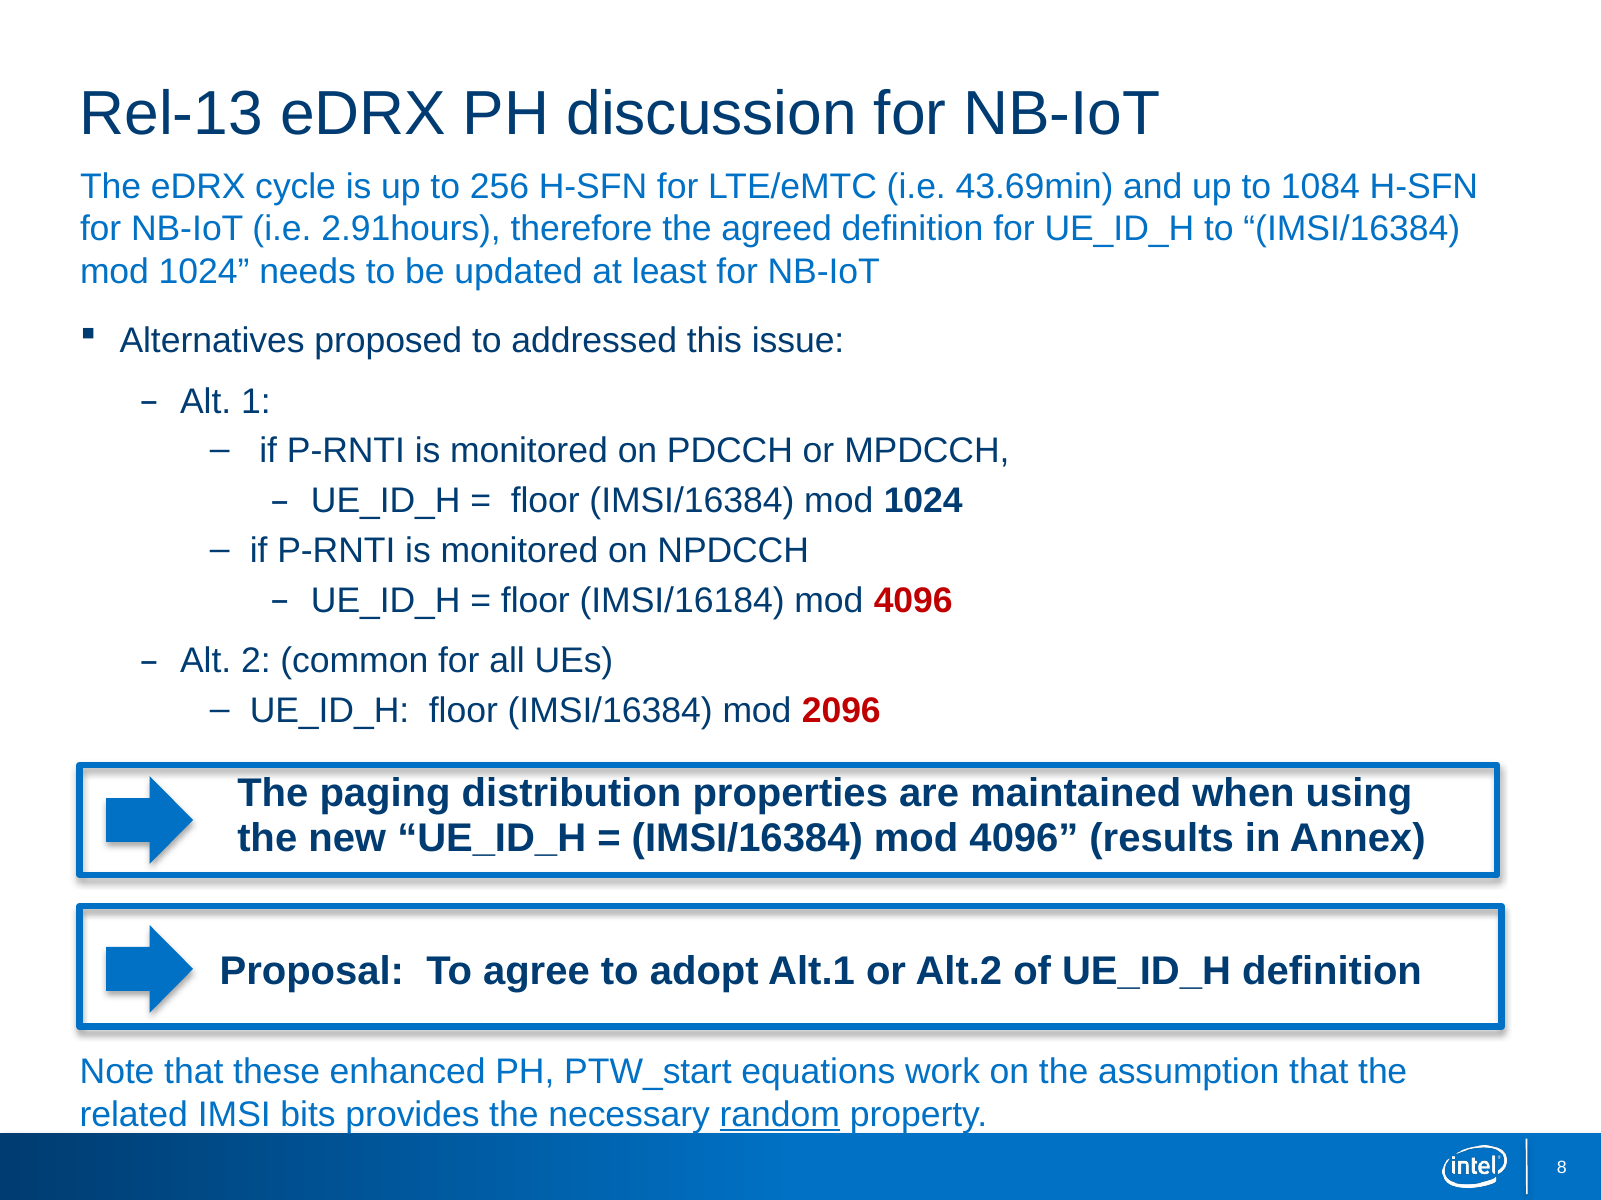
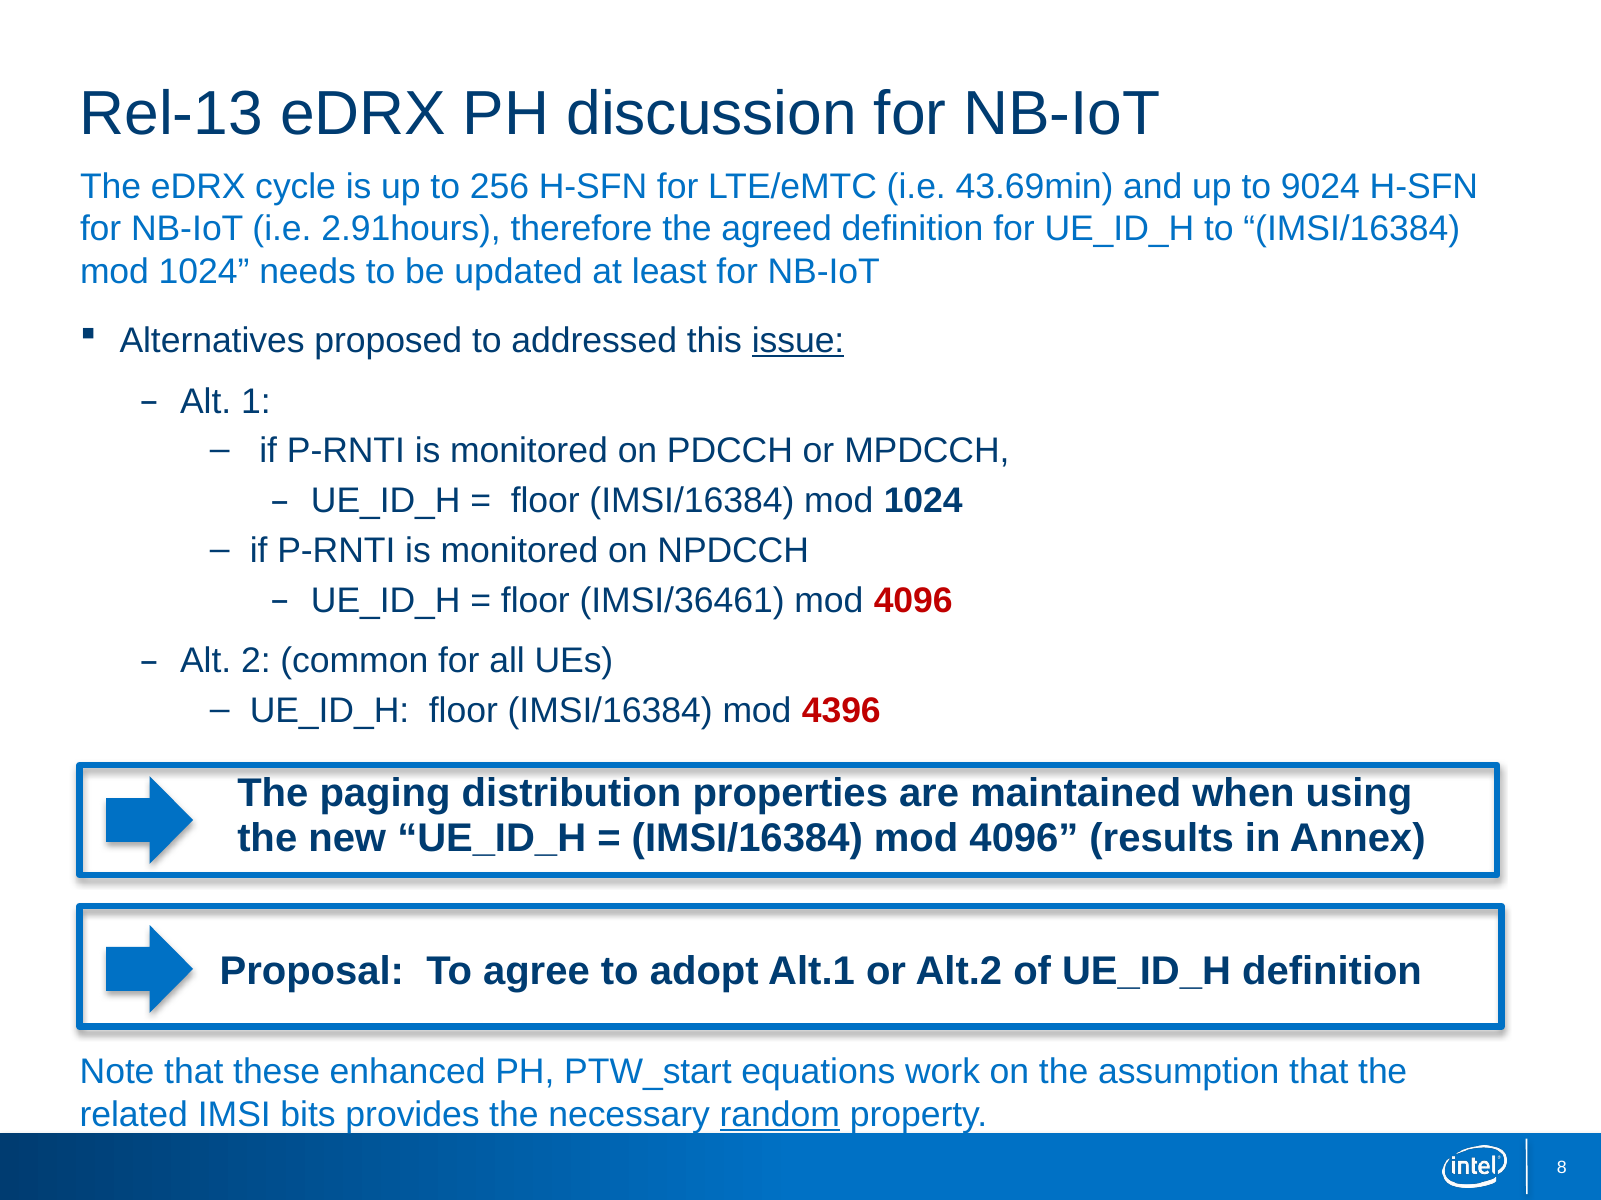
1084: 1084 -> 9024
issue underline: none -> present
IMSI/16184: IMSI/16184 -> IMSI/36461
2096: 2096 -> 4396
